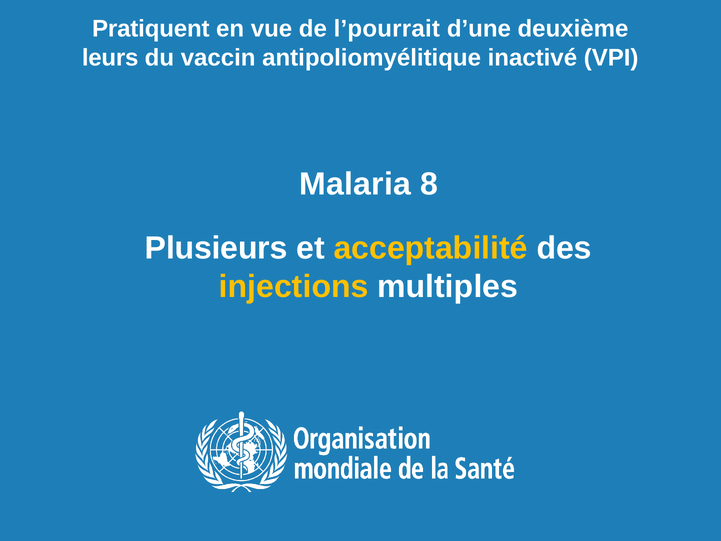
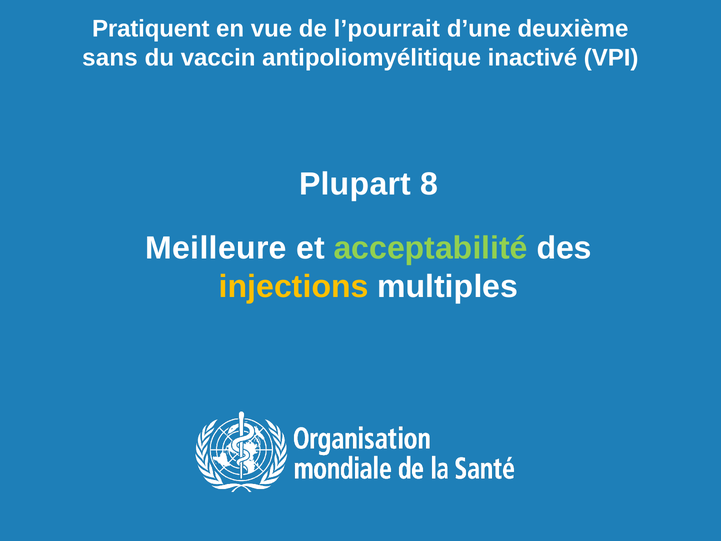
leurs: leurs -> sans
Malaria: Malaria -> Plupart
Plusieurs: Plusieurs -> Meilleure
acceptabilité colour: yellow -> light green
